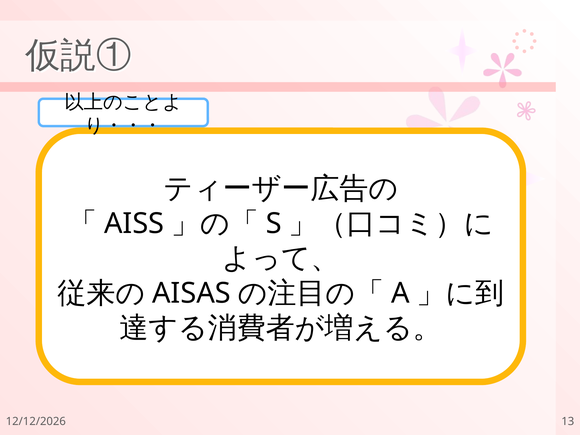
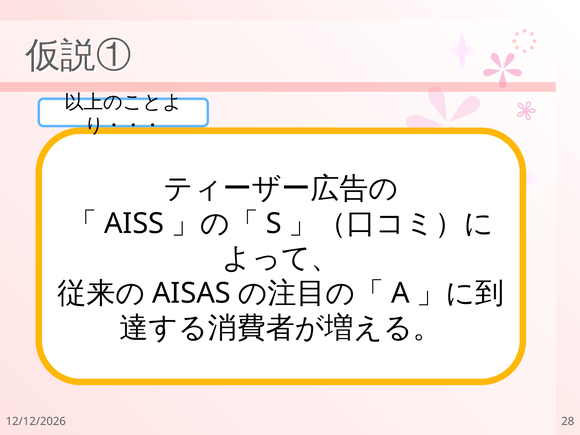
13: 13 -> 28
